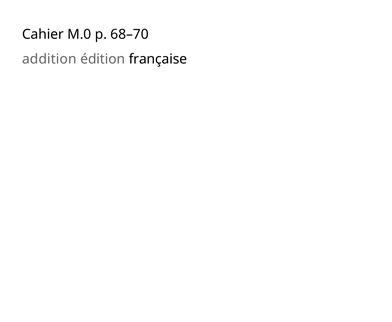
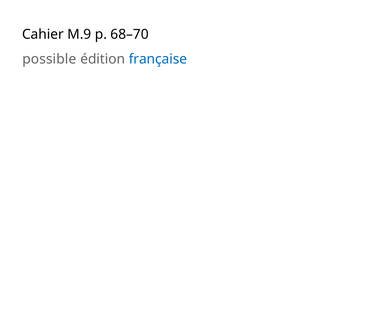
M.0: M.0 -> M.9
addition: addition -> possible
française colour: black -> blue
